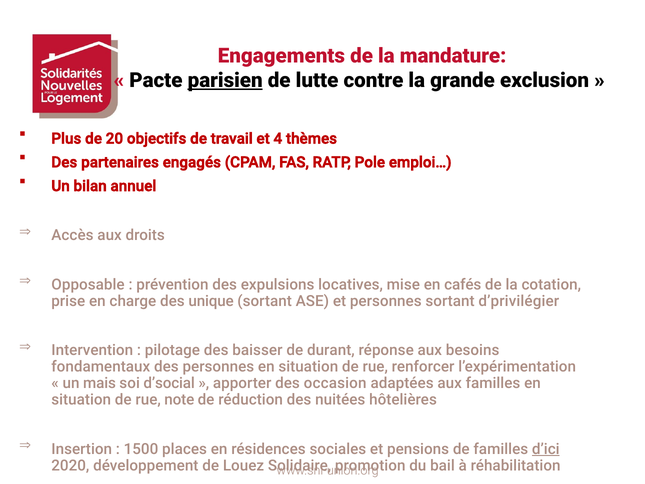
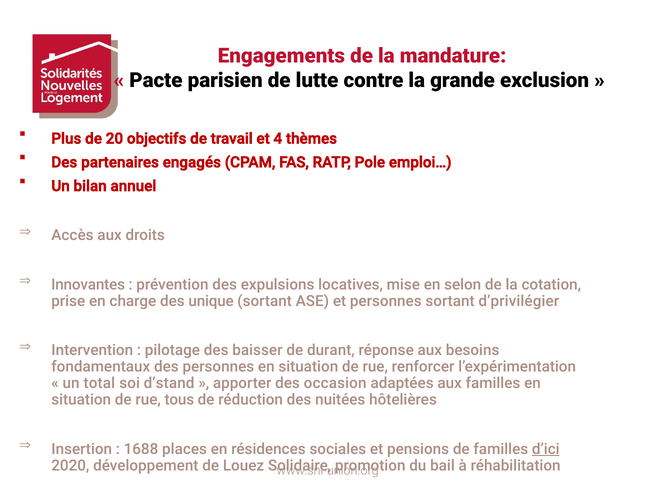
parisien underline: present -> none
Opposable: Opposable -> Innovantes
cafés: cafés -> selon
mais: mais -> total
d’social: d’social -> d’stand
note: note -> tous
1500: 1500 -> 1688
